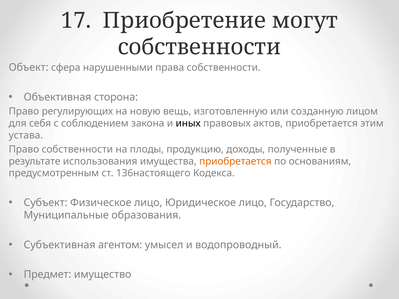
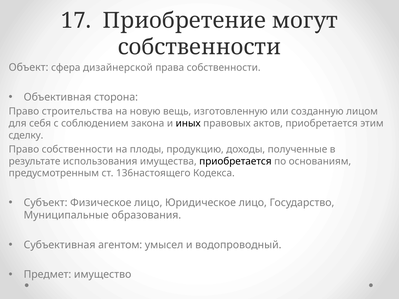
нарушенными: нарушенными -> дизайнерской
регулирующих: регулирующих -> строительства
устава: устава -> сделку
приобретается at (235, 161) colour: orange -> black
